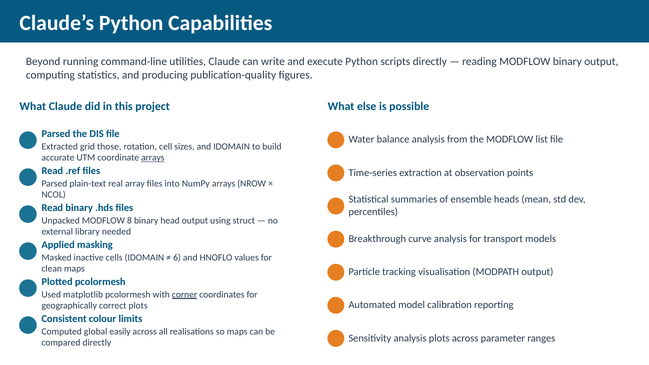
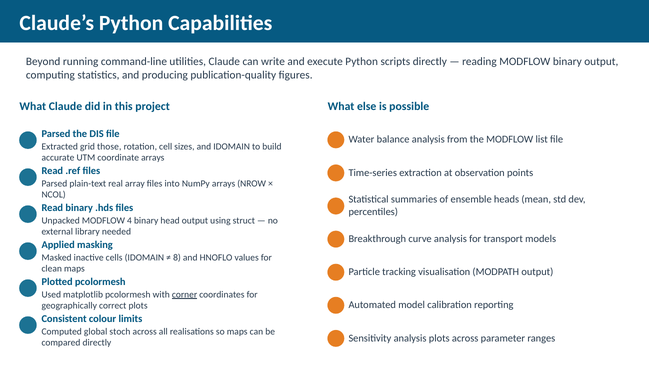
arrays at (153, 158) underline: present -> none
8: 8 -> 4
6: 6 -> 8
easily: easily -> stoch
